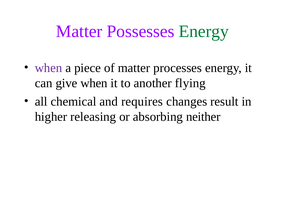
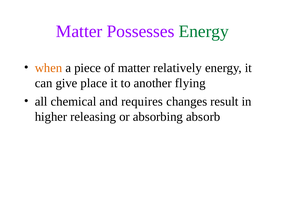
when at (49, 68) colour: purple -> orange
processes: processes -> relatively
give when: when -> place
neither: neither -> absorb
